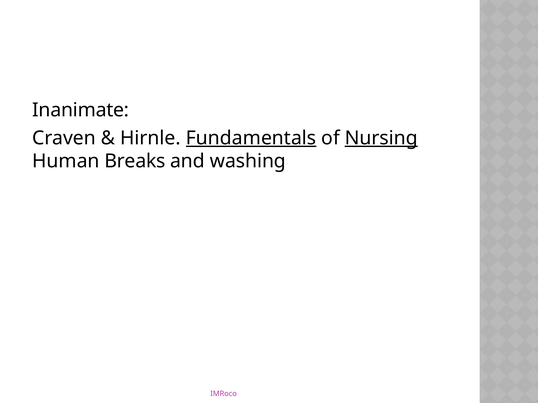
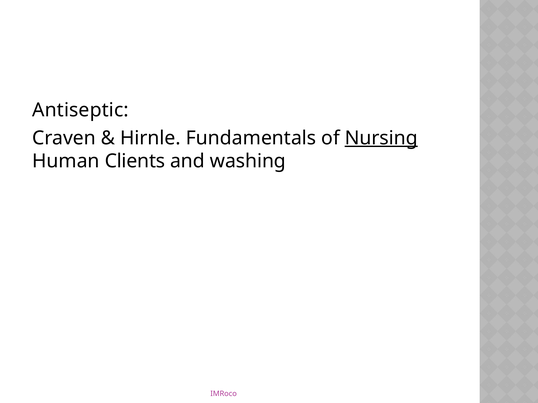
Inanimate: Inanimate -> Antiseptic
Fundamentals underline: present -> none
Breaks: Breaks -> Clients
